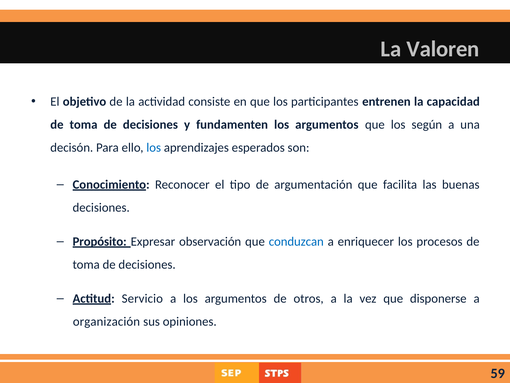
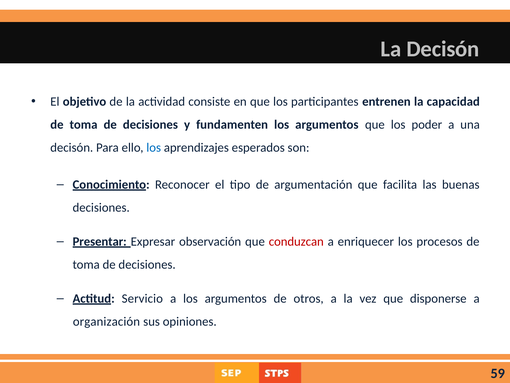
La Valoren: Valoren -> Decisón
según: según -> poder
Propósito: Propósito -> Presentar
conduzcan colour: blue -> red
